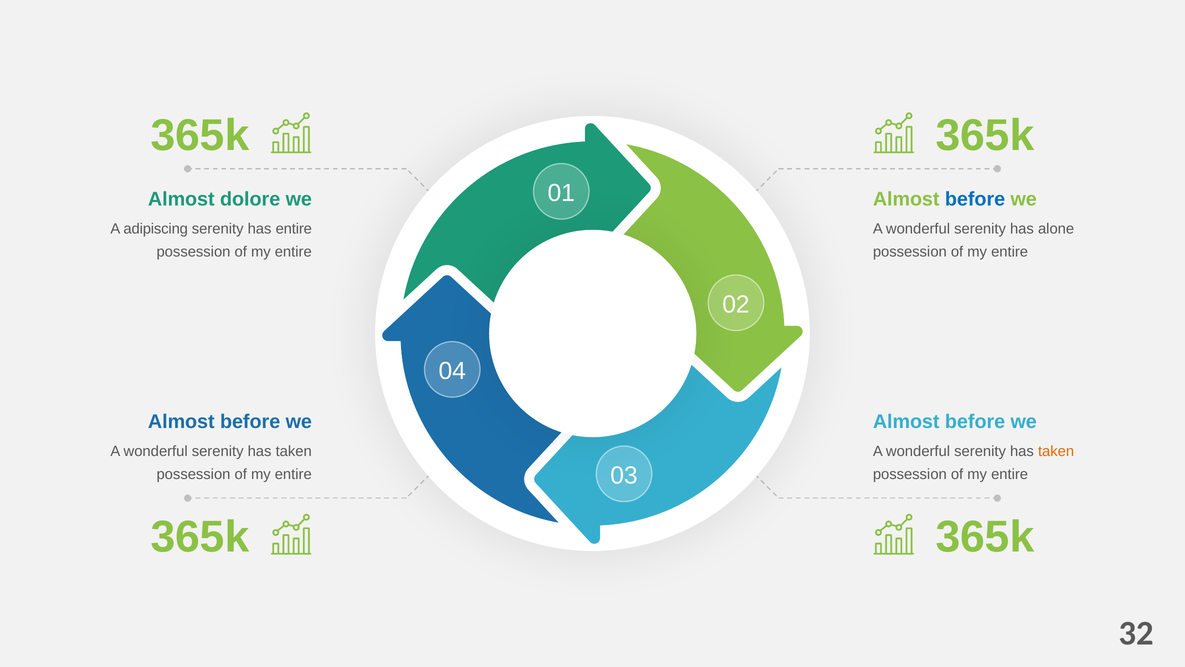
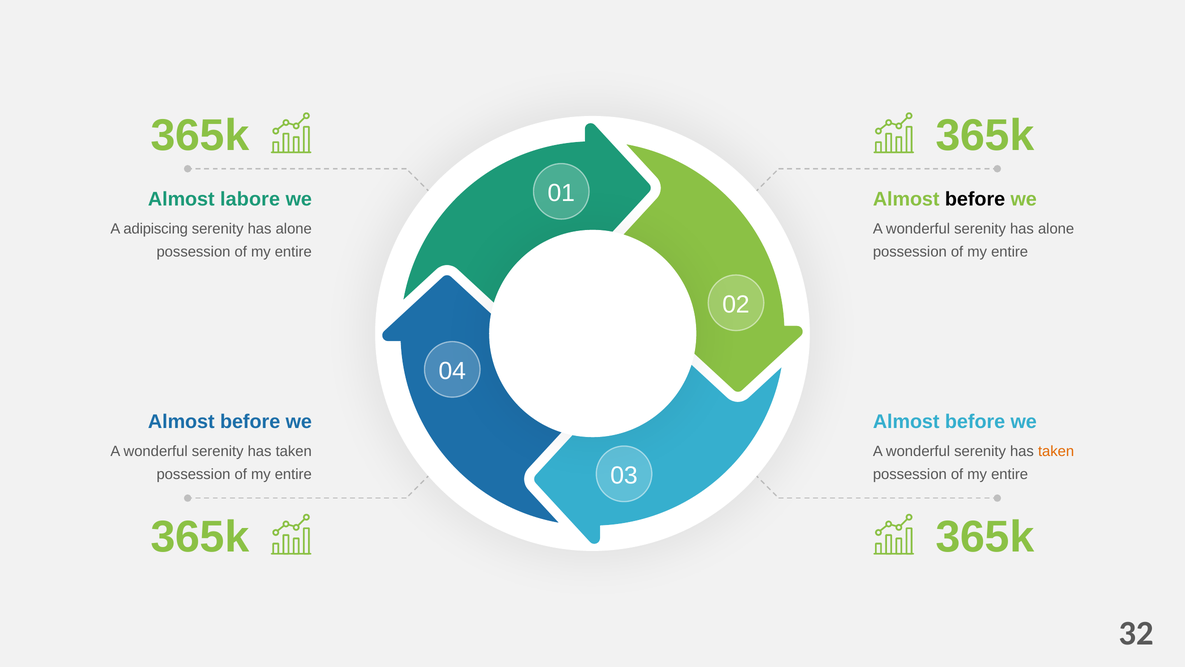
dolore: dolore -> labore
before at (975, 199) colour: blue -> black
entire at (294, 229): entire -> alone
